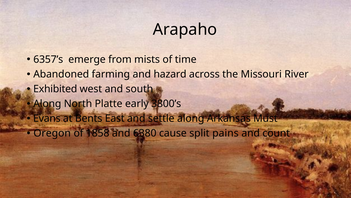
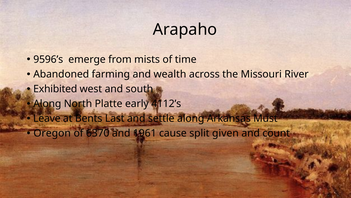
6357’s: 6357’s -> 9596’s
hazard: hazard -> wealth
3800’s: 3800’s -> 4112’s
Evans: Evans -> Leave
East: East -> Last
1858: 1858 -> 6370
6380: 6380 -> 1961
pains: pains -> given
